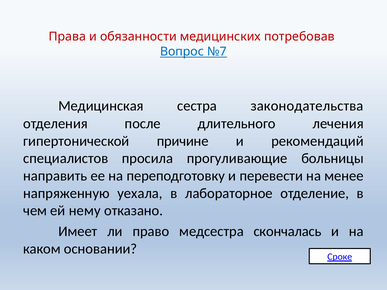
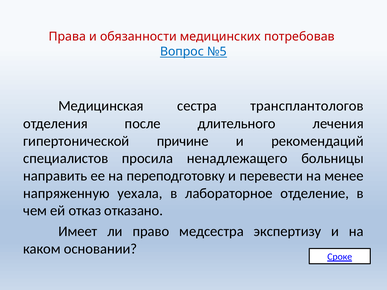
№7: №7 -> №5
законодательства: законодательства -> трансплантологов
прогуливающие: прогуливающие -> ненадлежащего
нему: нему -> отказ
скончалась: скончалась -> экспертизу
